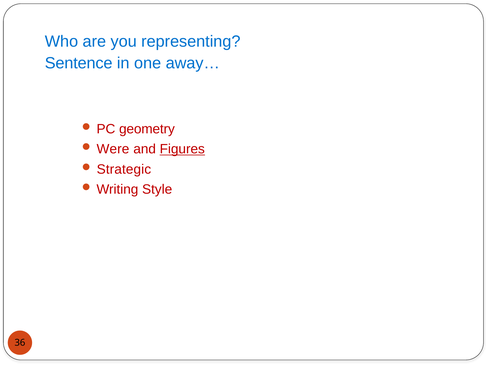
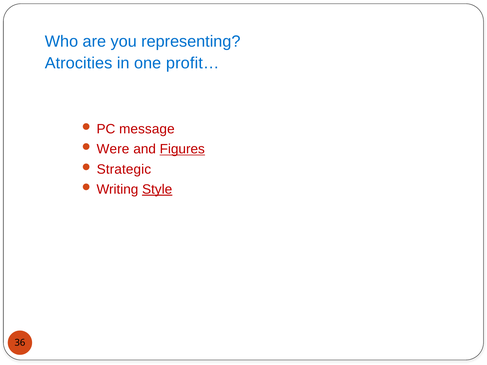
Sentence: Sentence -> Atrocities
away…: away… -> profit…
geometry: geometry -> message
Style underline: none -> present
